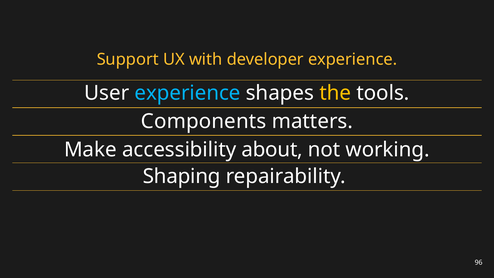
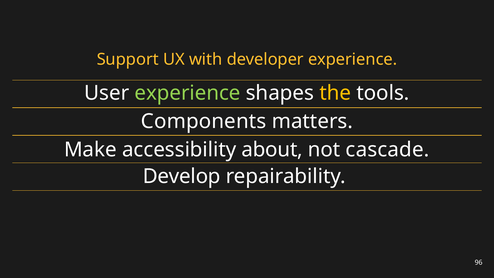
experience at (188, 93) colour: light blue -> light green
working: working -> cascade
Shaping: Shaping -> Develop
